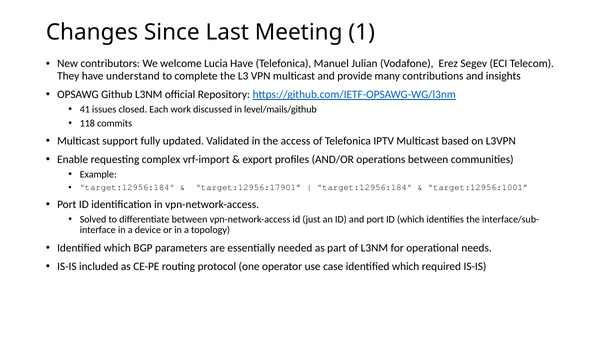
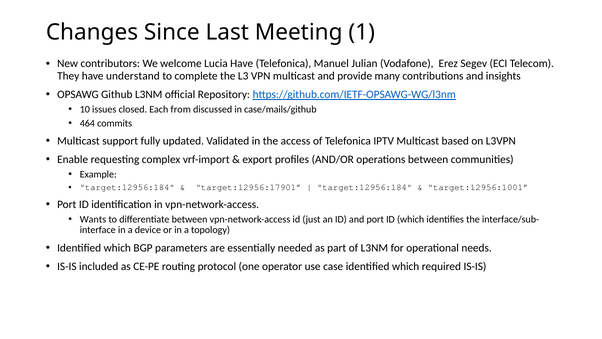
41: 41 -> 10
work: work -> from
level/mails/github: level/mails/github -> case/mails/github
118: 118 -> 464
Solved: Solved -> Wants
